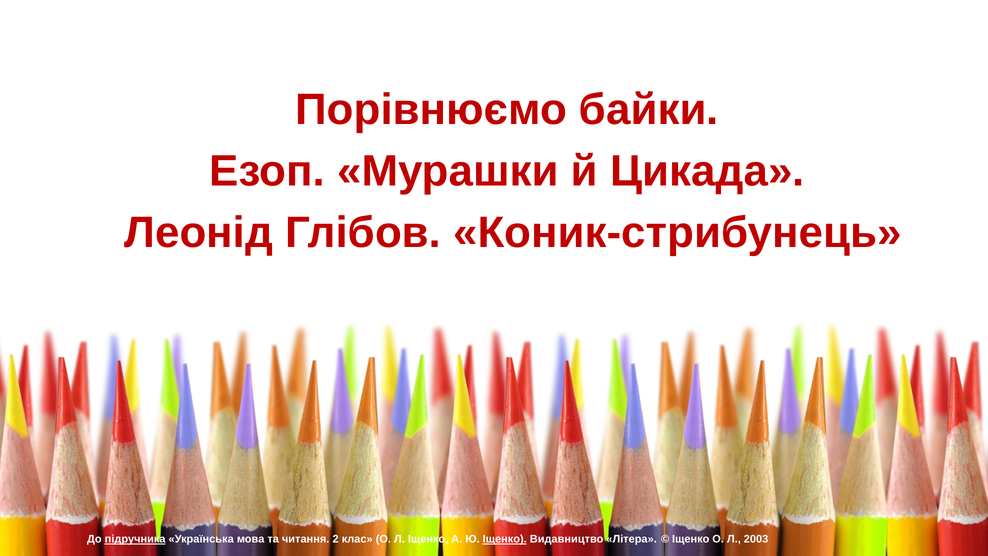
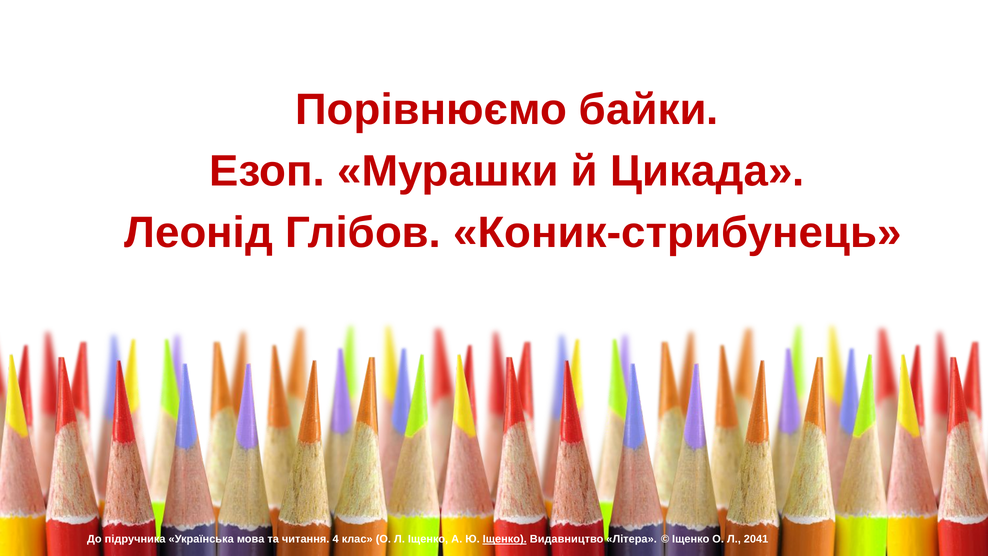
підручника underline: present -> none
2: 2 -> 4
2003: 2003 -> 2041
